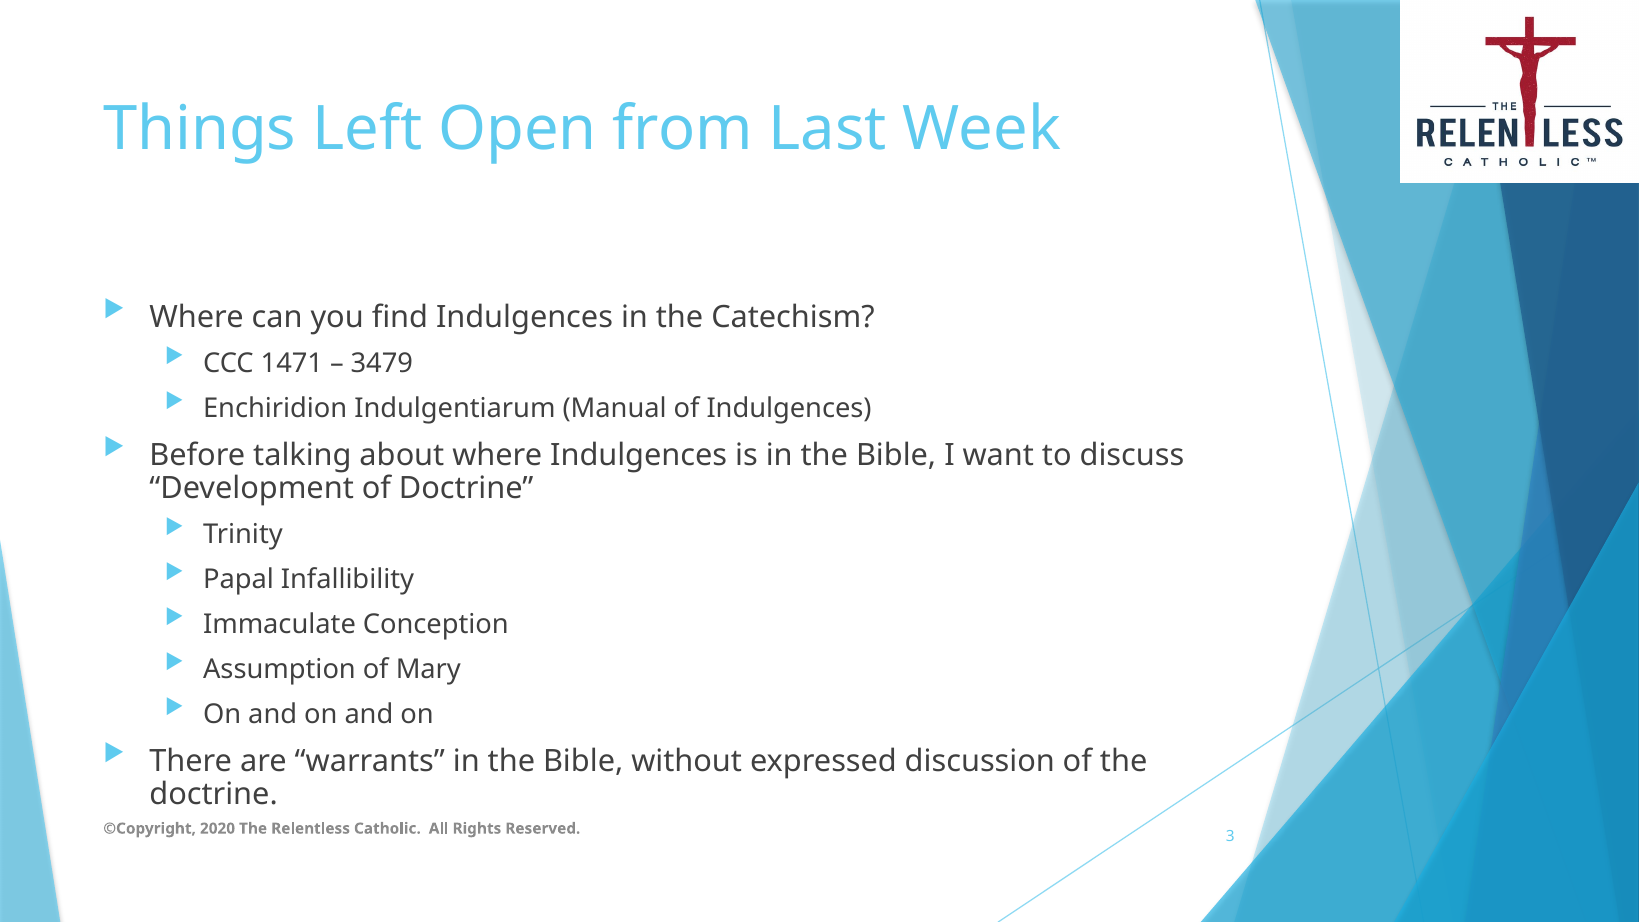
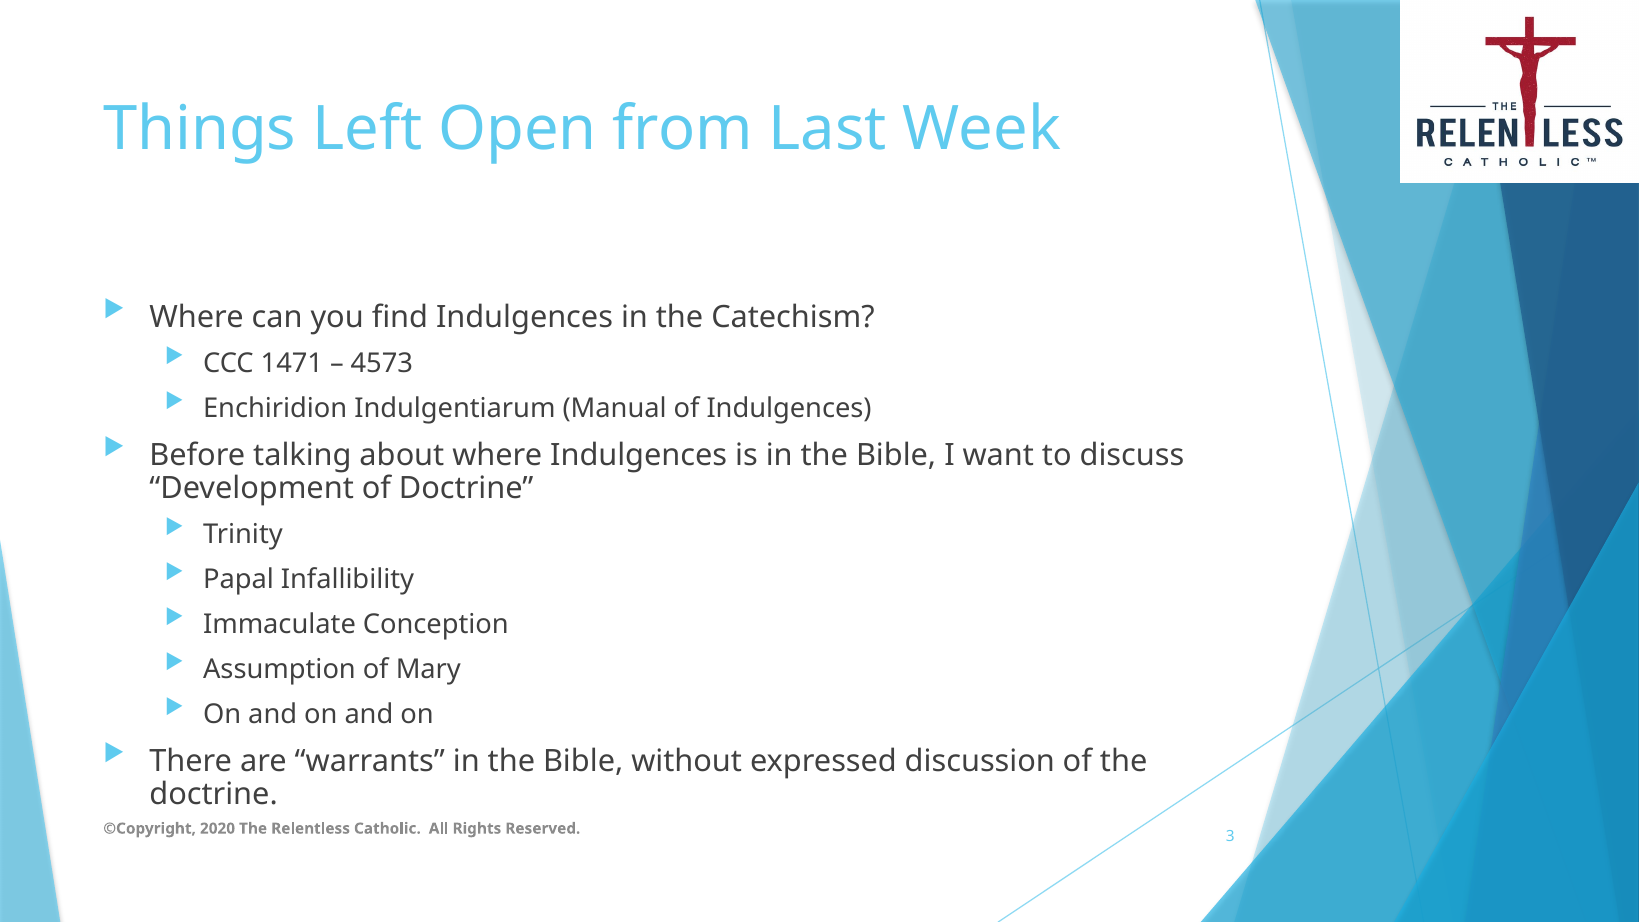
3479: 3479 -> 4573
